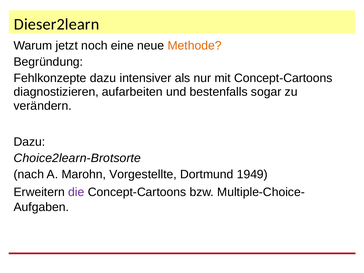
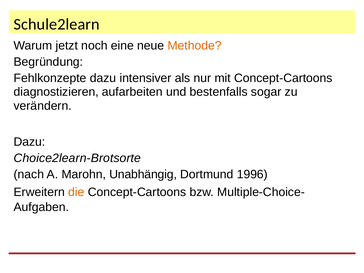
Dieser2learn: Dieser2learn -> Schule2learn
Vorgestellte: Vorgestellte -> Unabhängig
1949: 1949 -> 1996
die colour: purple -> orange
